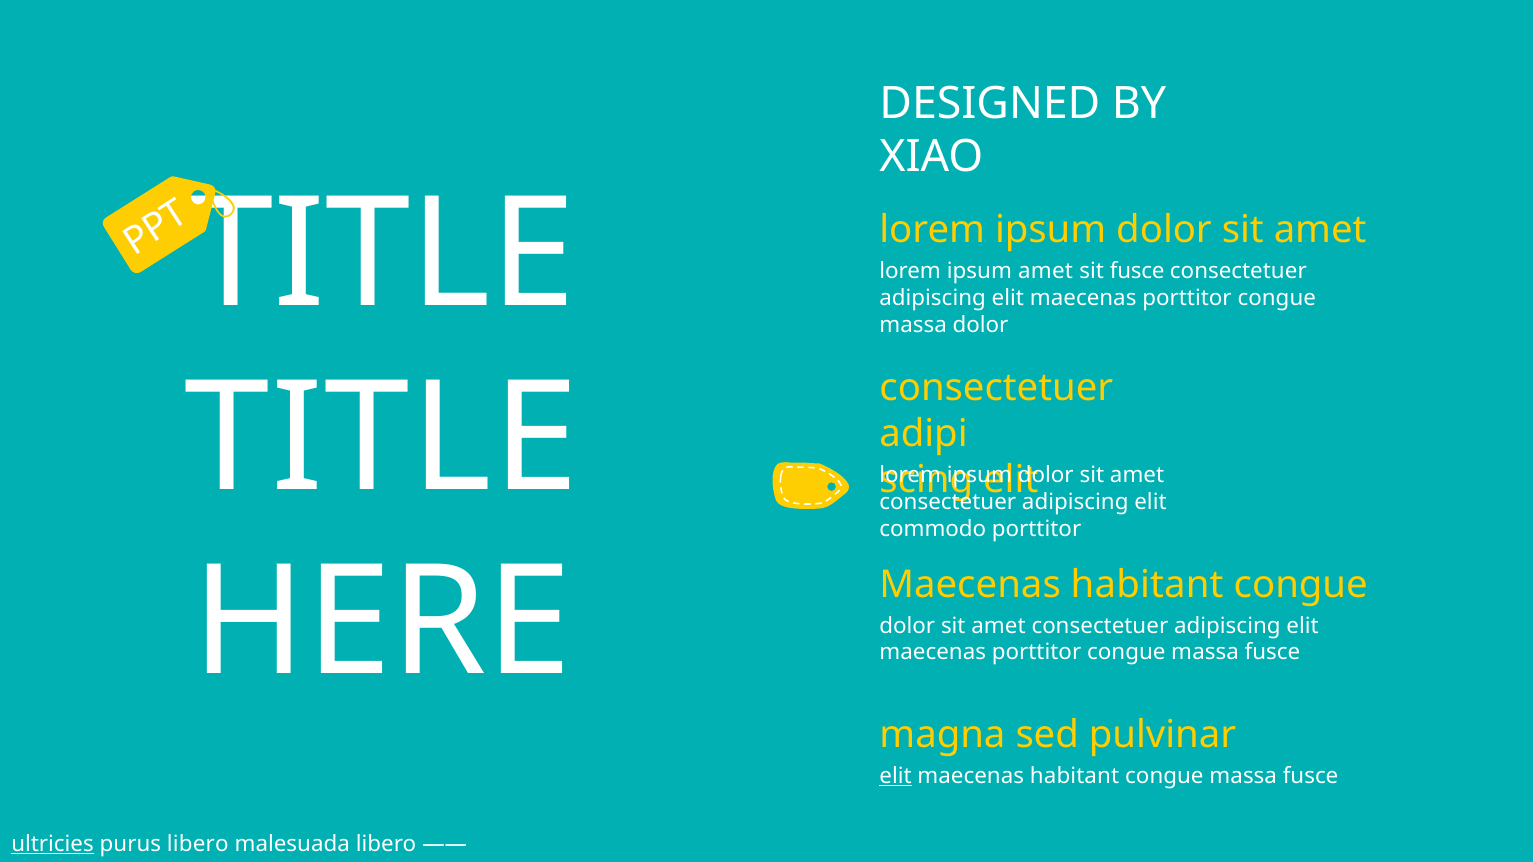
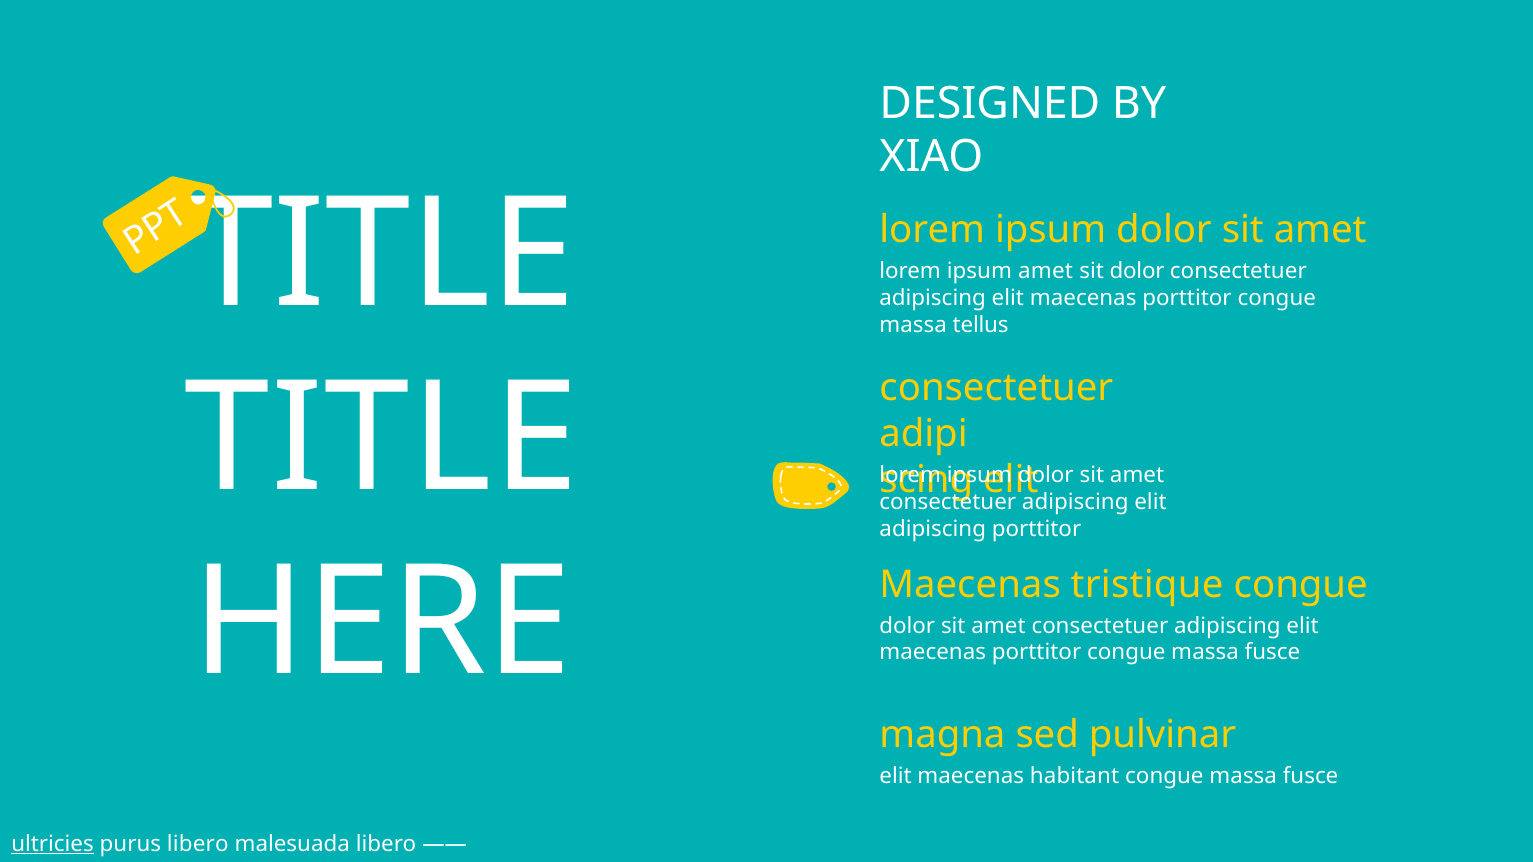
sit fusce: fusce -> dolor
massa dolor: dolor -> tellus
commodo at (933, 529): commodo -> adipiscing
HERE Maecenas habitant: habitant -> tristique
elit at (896, 776) underline: present -> none
